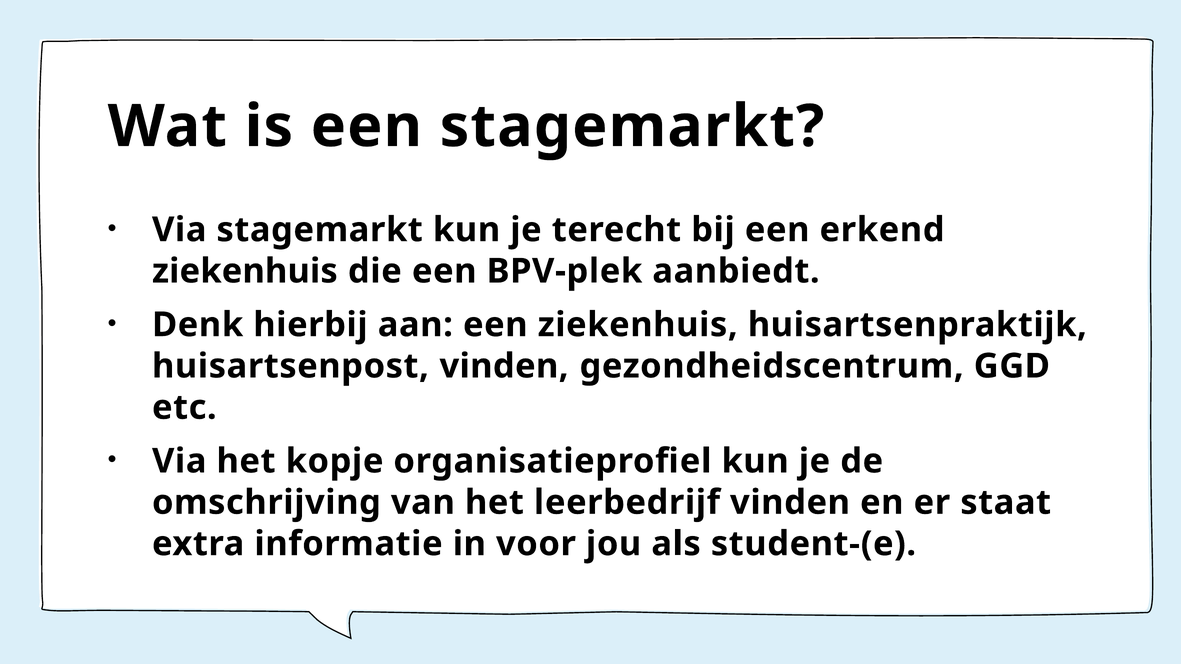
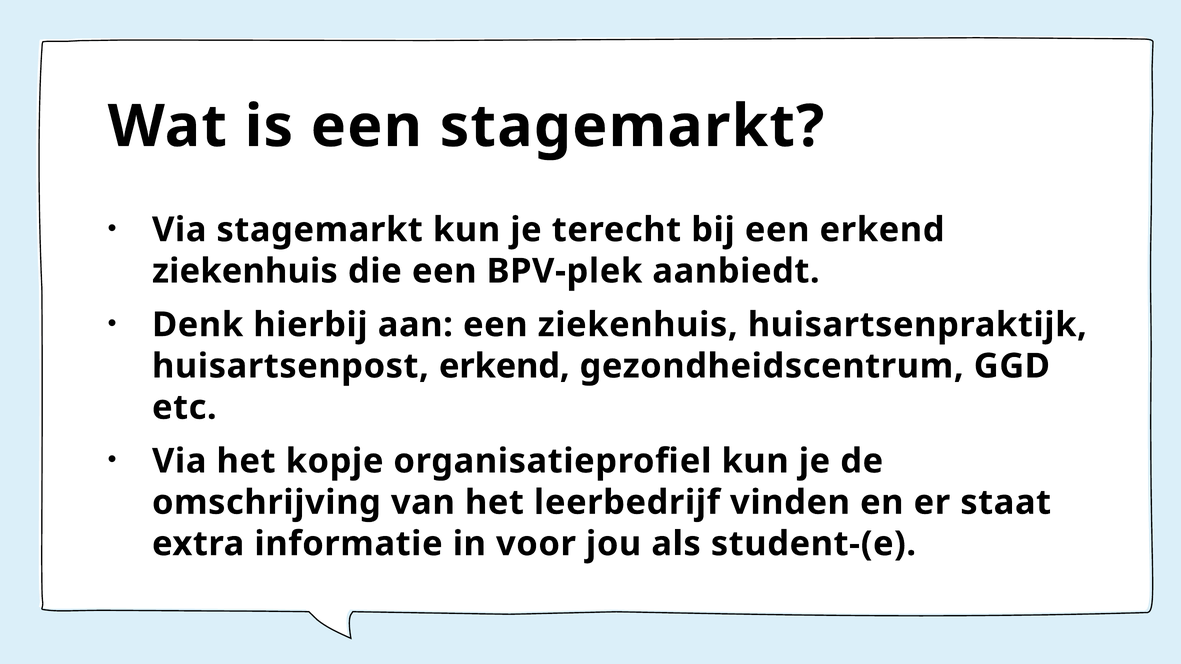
huisartsenpost vinden: vinden -> erkend
